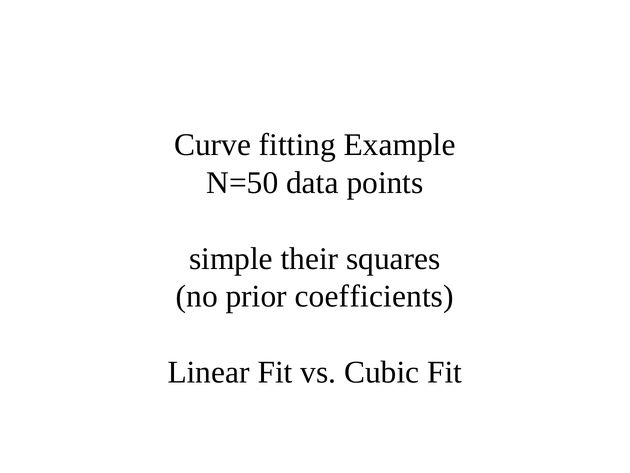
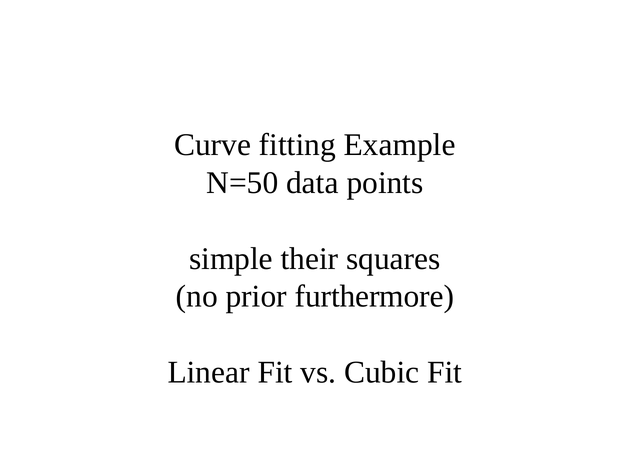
coefficients: coefficients -> furthermore
